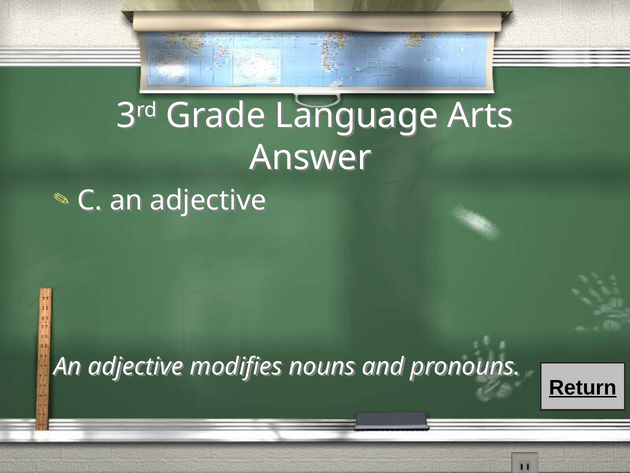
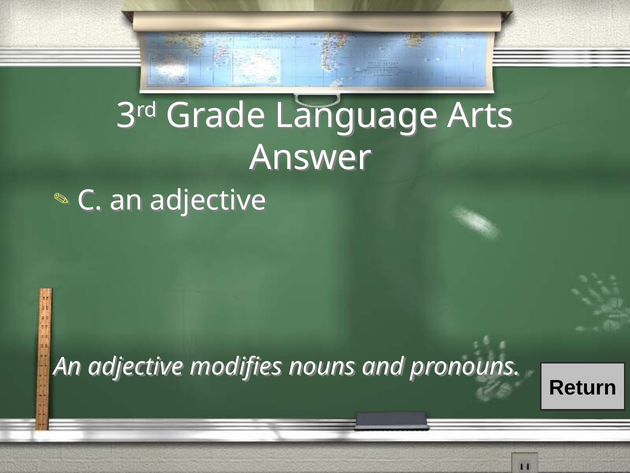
Return underline: present -> none
